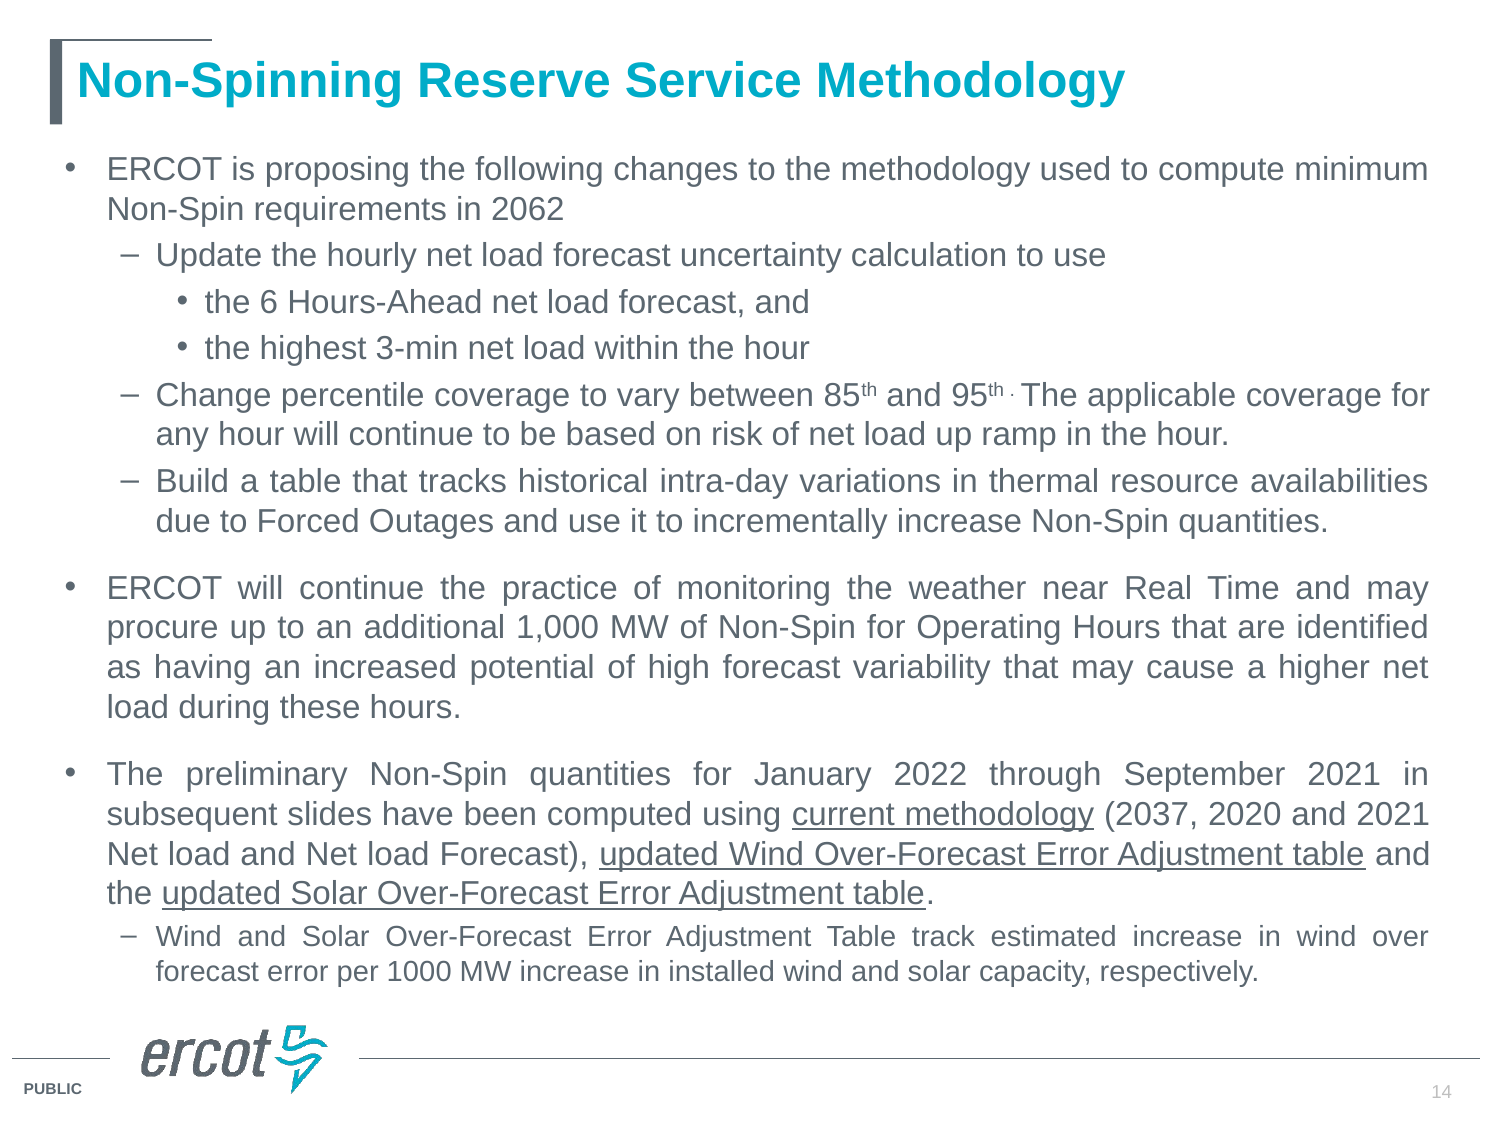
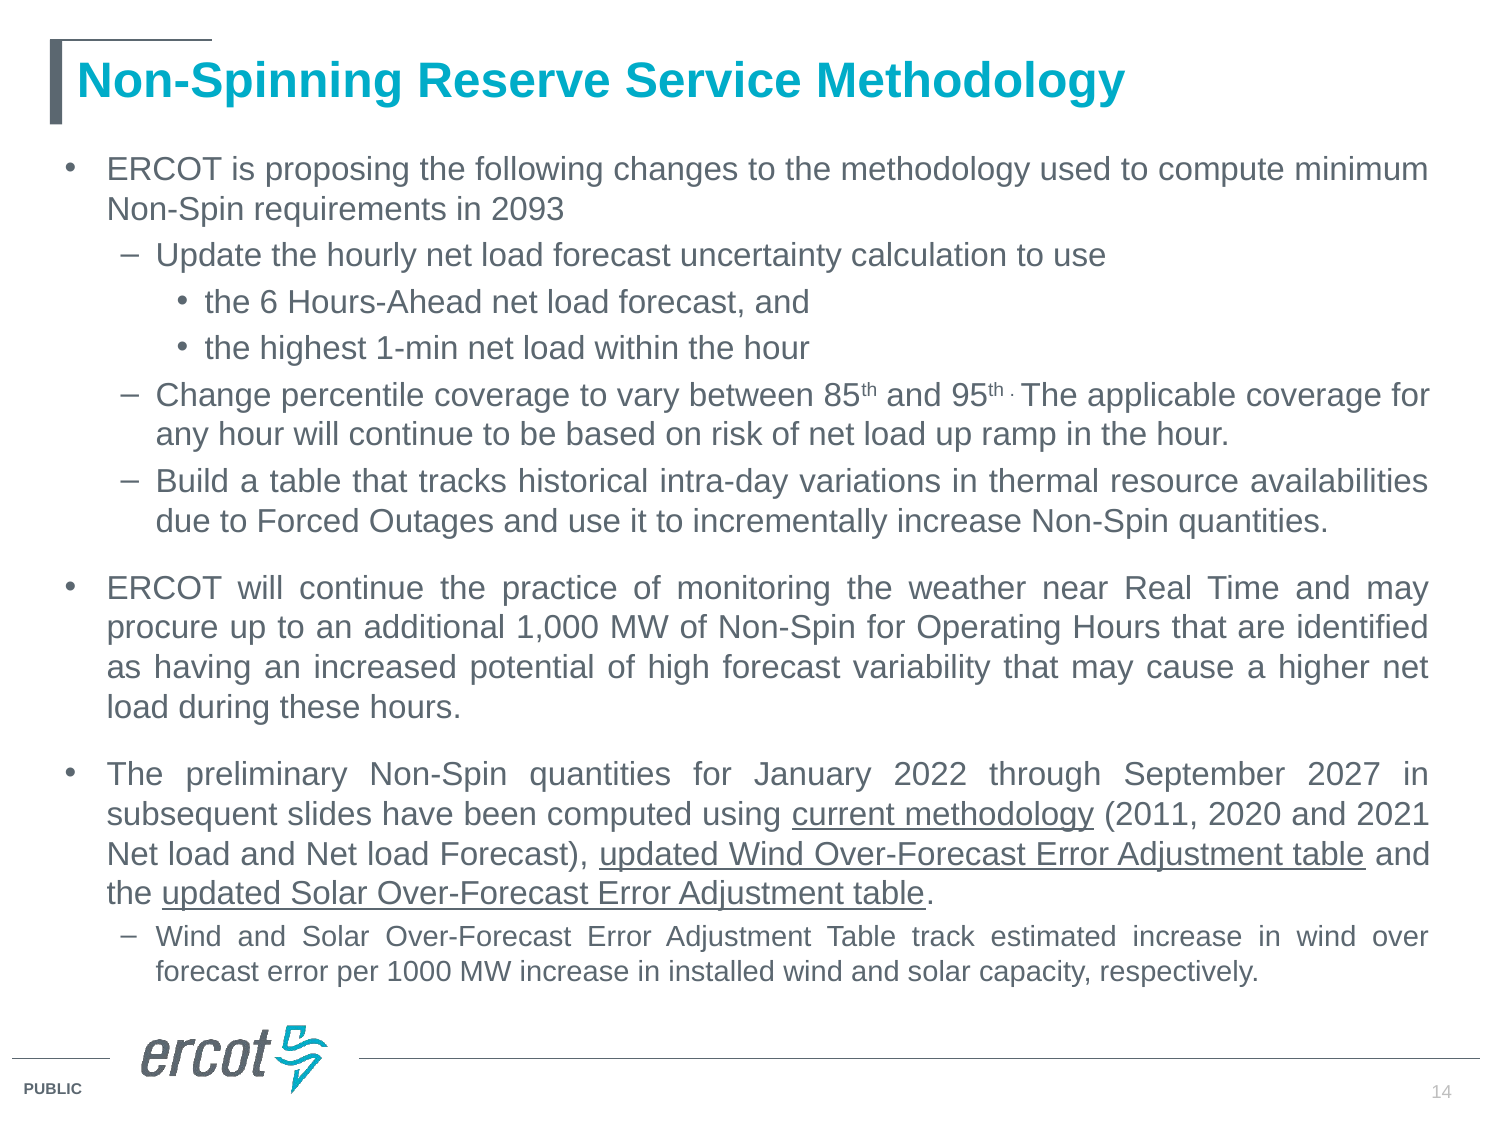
2062: 2062 -> 2093
3-min: 3-min -> 1-min
September 2021: 2021 -> 2027
2037: 2037 -> 2011
